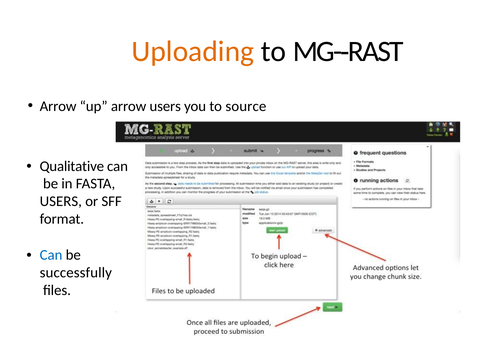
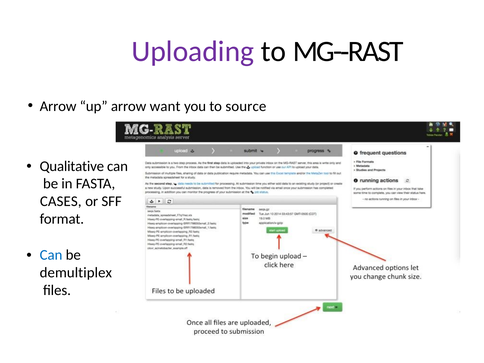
Uploading colour: orange -> purple
arrow users: users -> want
USERS at (61, 201): USERS -> CASES
successfully: successfully -> demultiplex
